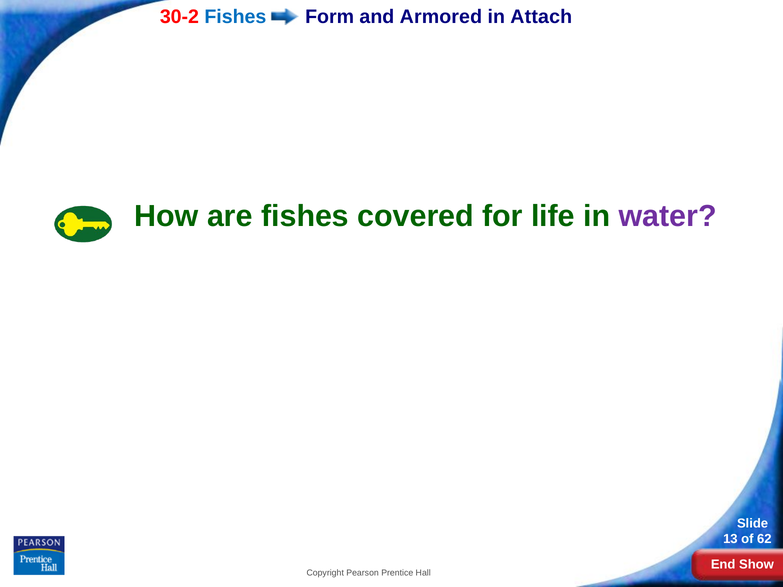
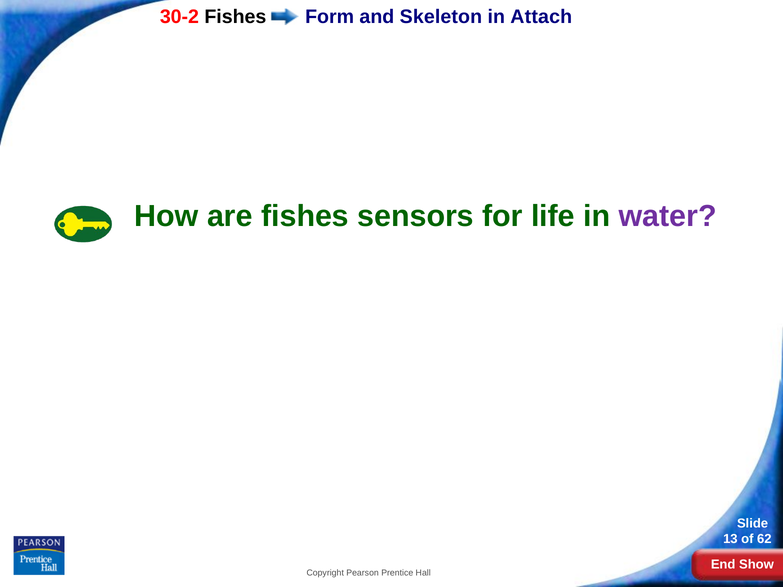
Fishes at (235, 17) colour: blue -> black
Armored: Armored -> Skeleton
covered: covered -> sensors
